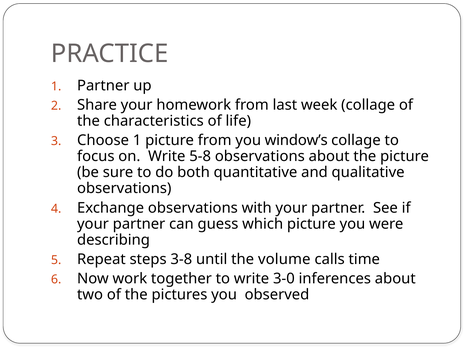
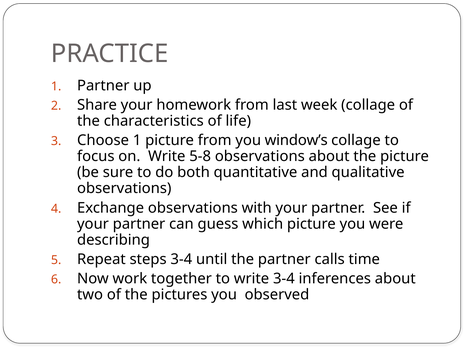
steps 3-8: 3-8 -> 3-4
the volume: volume -> partner
write 3-0: 3-0 -> 3-4
